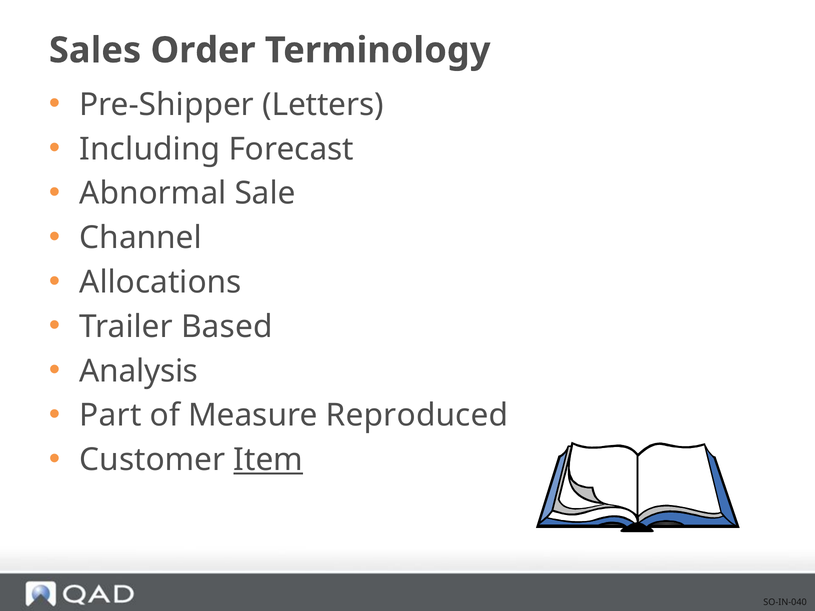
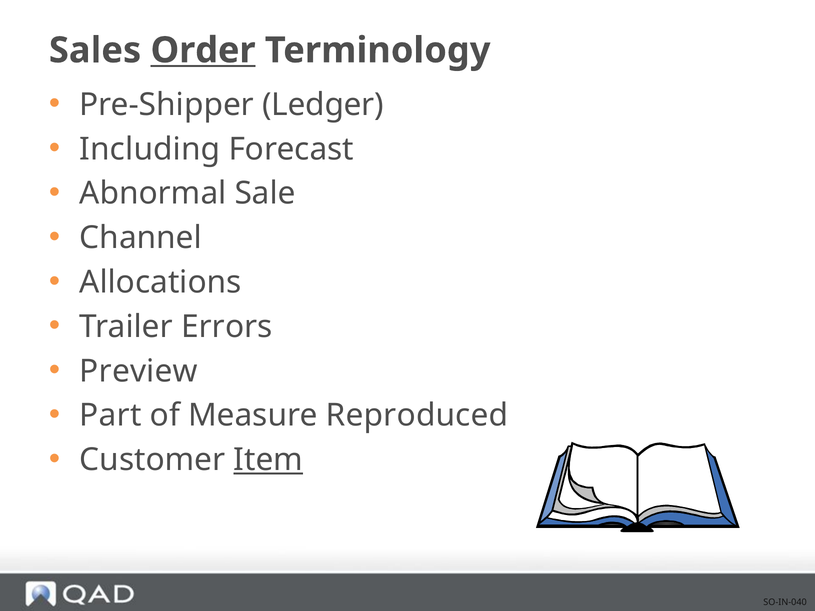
Order underline: none -> present
Letters: Letters -> Ledger
Based: Based -> Errors
Analysis: Analysis -> Preview
